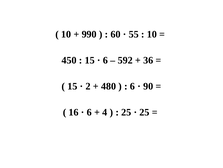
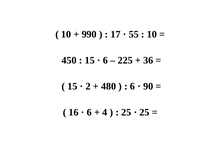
60: 60 -> 17
592: 592 -> 225
